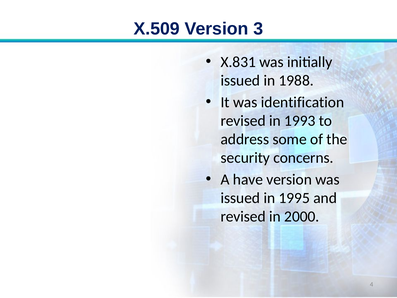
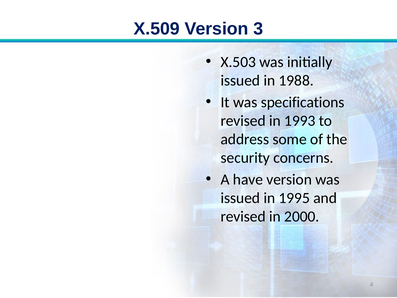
X.831: X.831 -> X.503
identification: identification -> specifications
